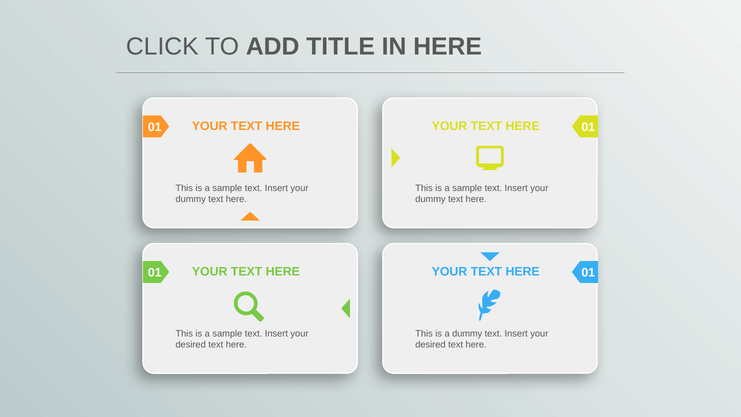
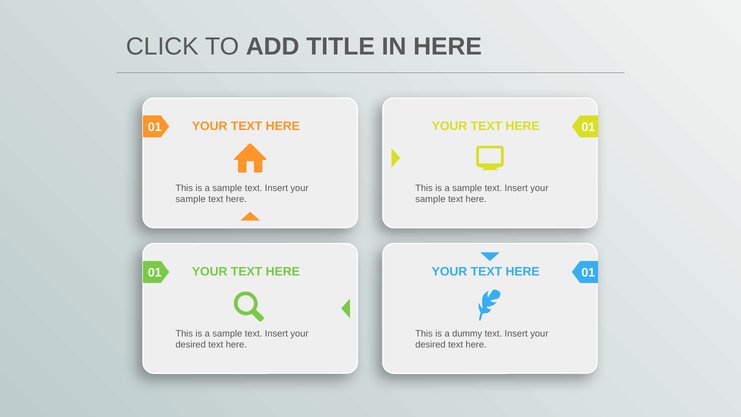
dummy at (191, 199): dummy -> sample
dummy at (430, 199): dummy -> sample
